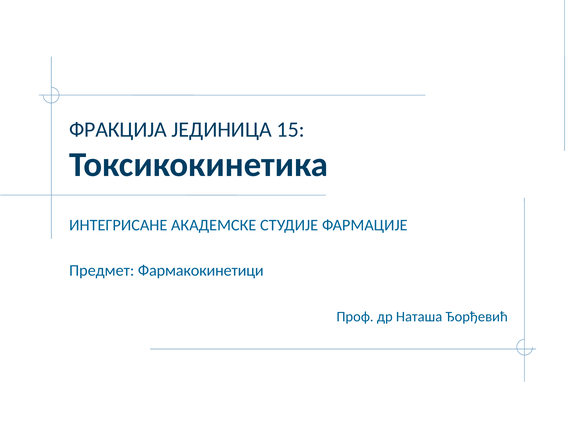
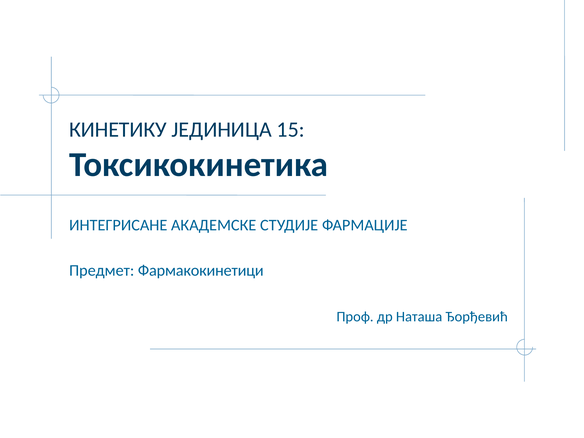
ФРАКЦИЈА: ФРАКЦИЈА -> КИНЕТИКУ
